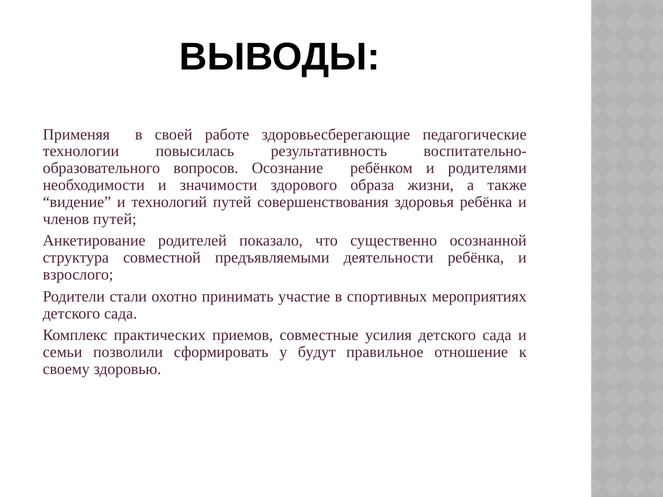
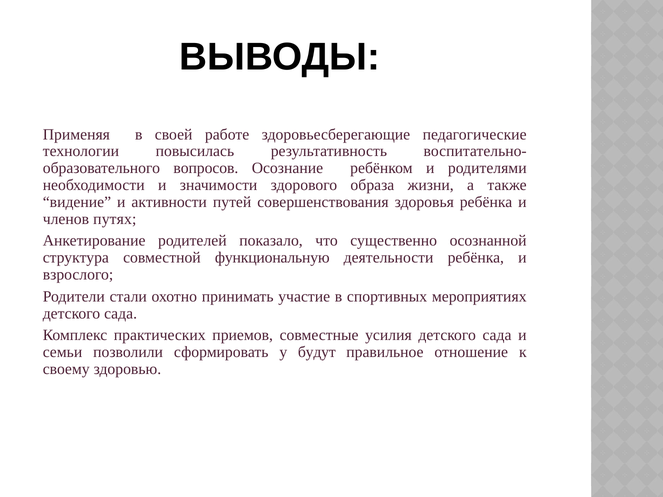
технологий: технологий -> активности
членов путей: путей -> путях
предъявляемыми: предъявляемыми -> функциональную
